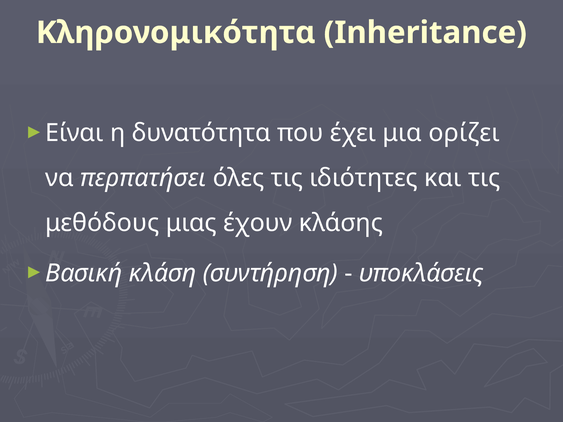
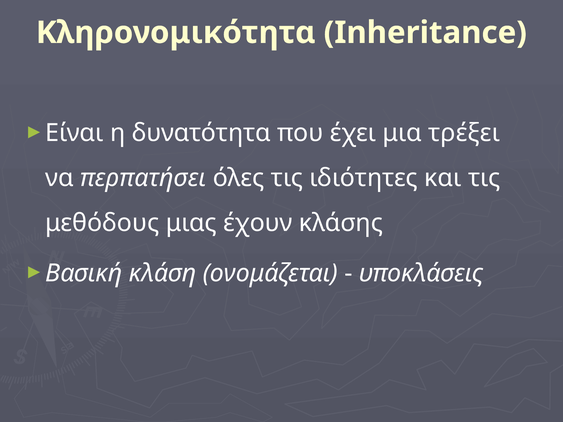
ορίζει: ορίζει -> τρέξει
συντήρηση: συντήρηση -> ονομάζεται
